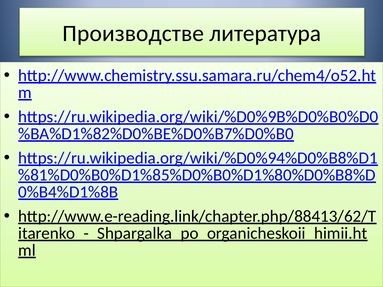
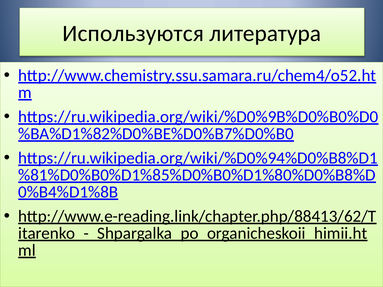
Производстве: Производстве -> Используются
